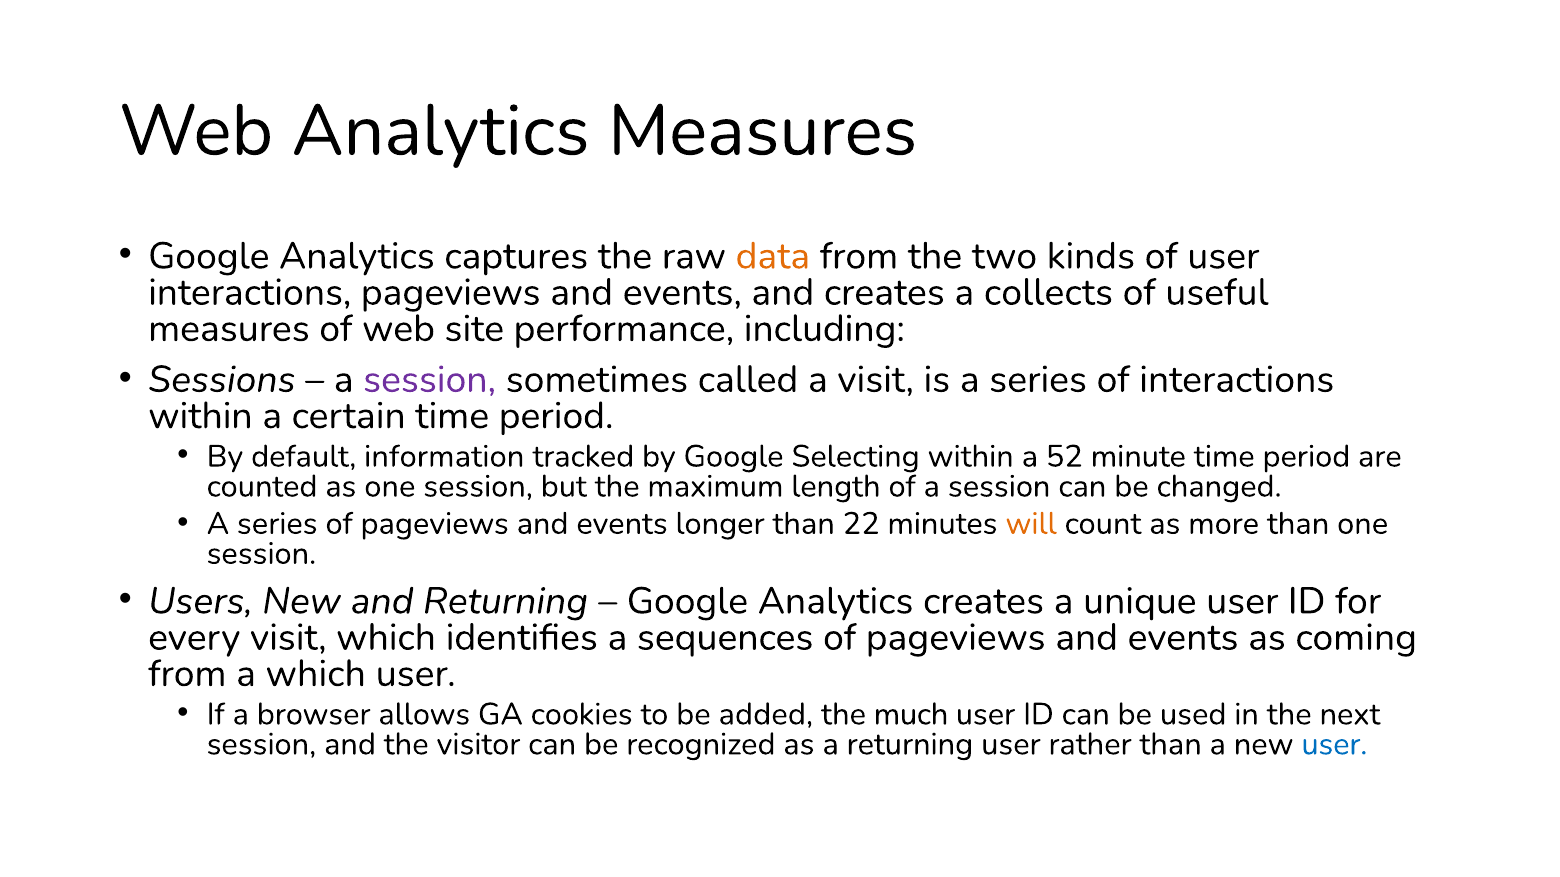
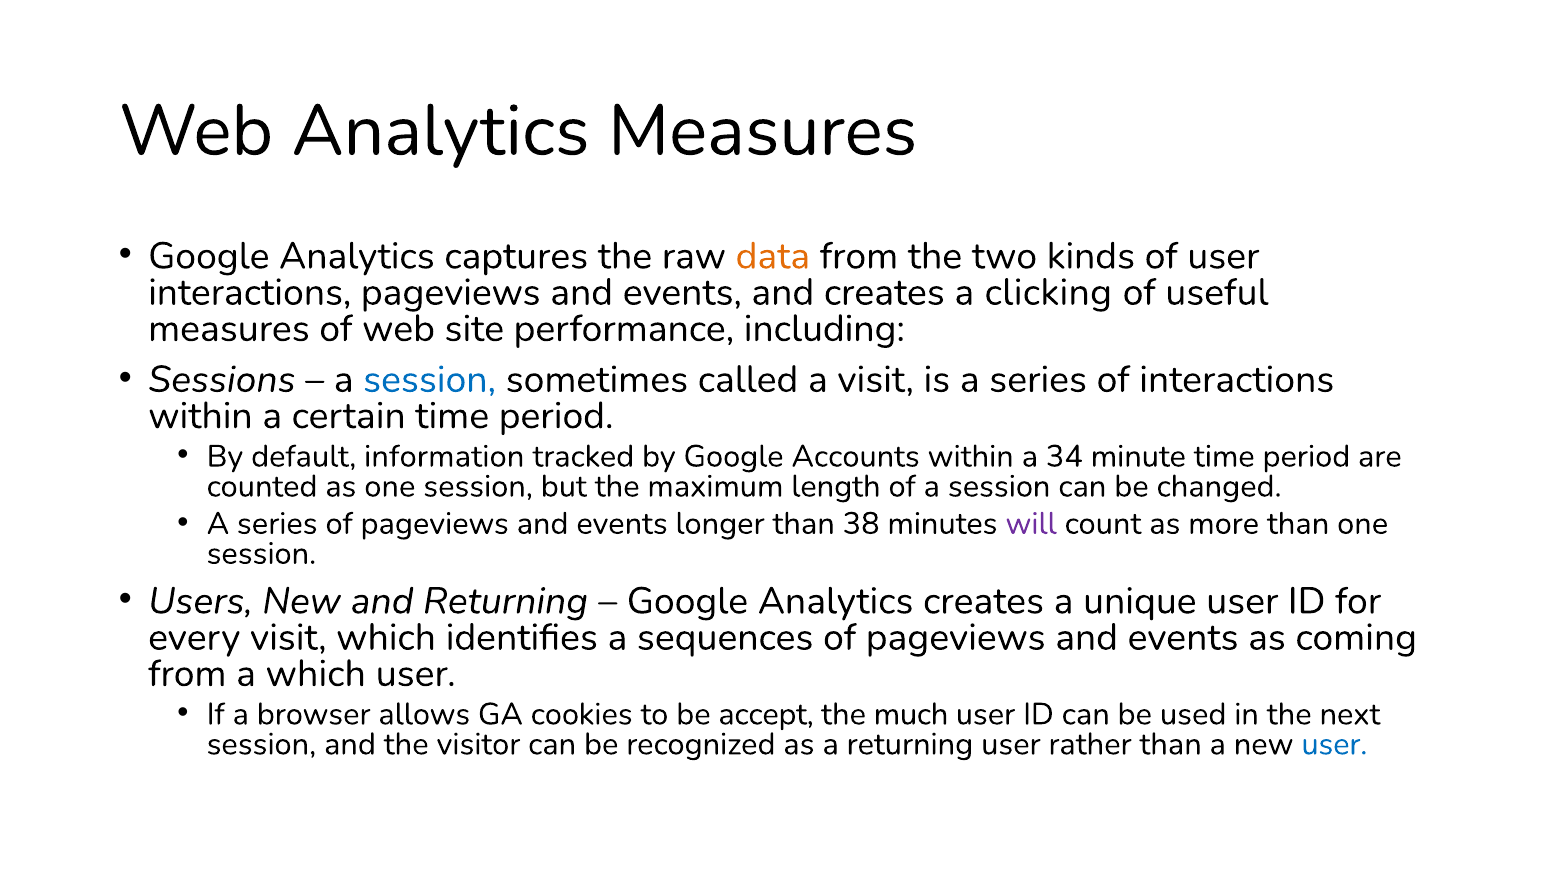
collects: collects -> clicking
session at (430, 380) colour: purple -> blue
Selecting: Selecting -> Accounts
52: 52 -> 34
22: 22 -> 38
will colour: orange -> purple
added: added -> accept
